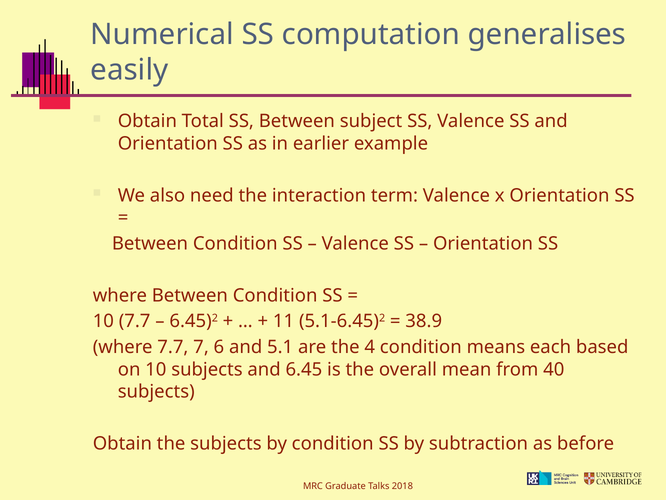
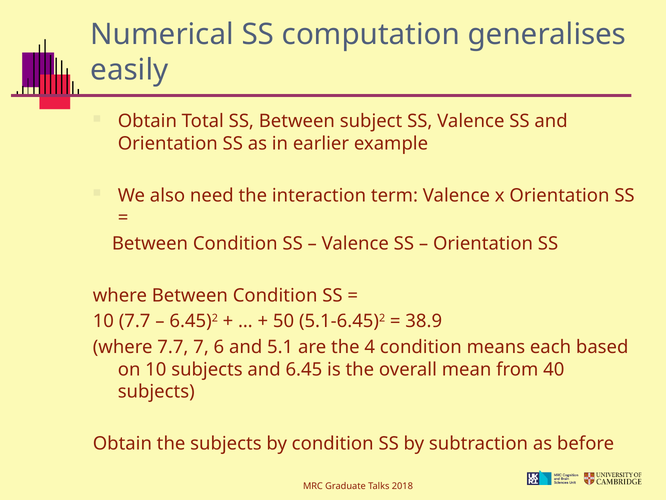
11: 11 -> 50
